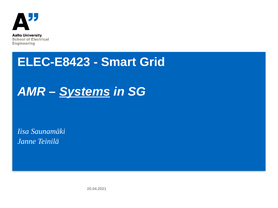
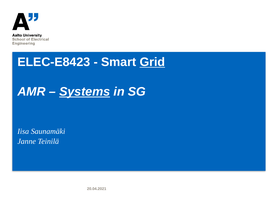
Grid underline: none -> present
